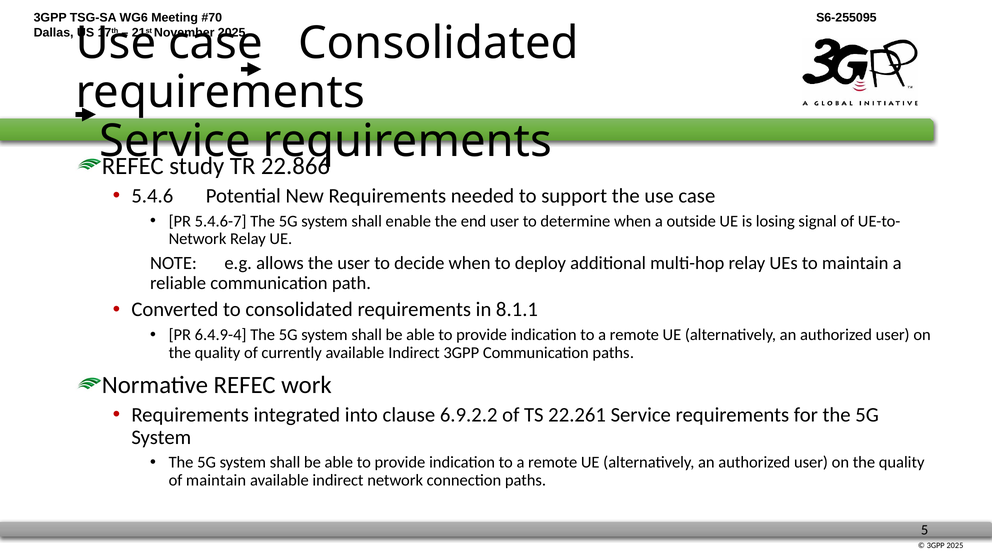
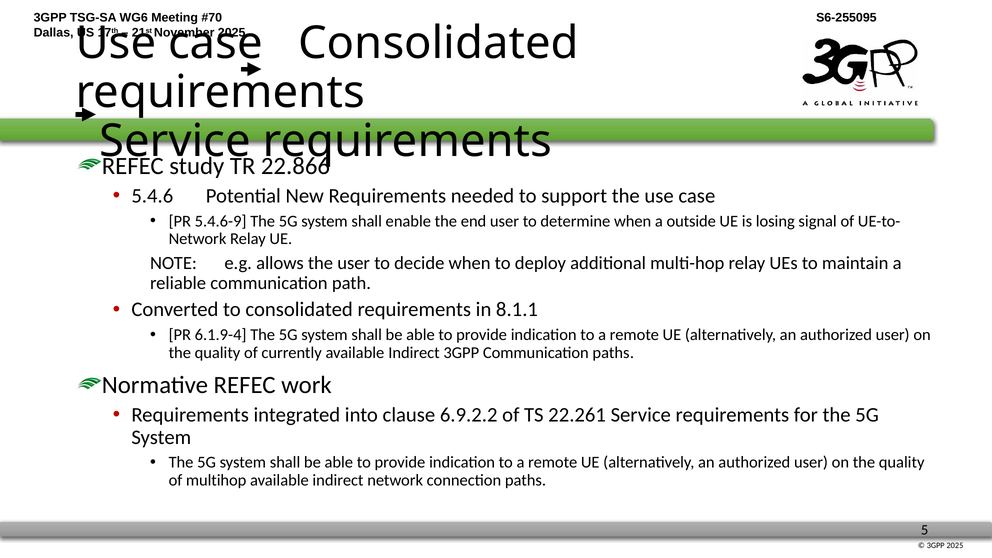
5.4.6-7: 5.4.6-7 -> 5.4.6-9
6.4.9-4: 6.4.9-4 -> 6.1.9-4
of maintain: maintain -> multihop
